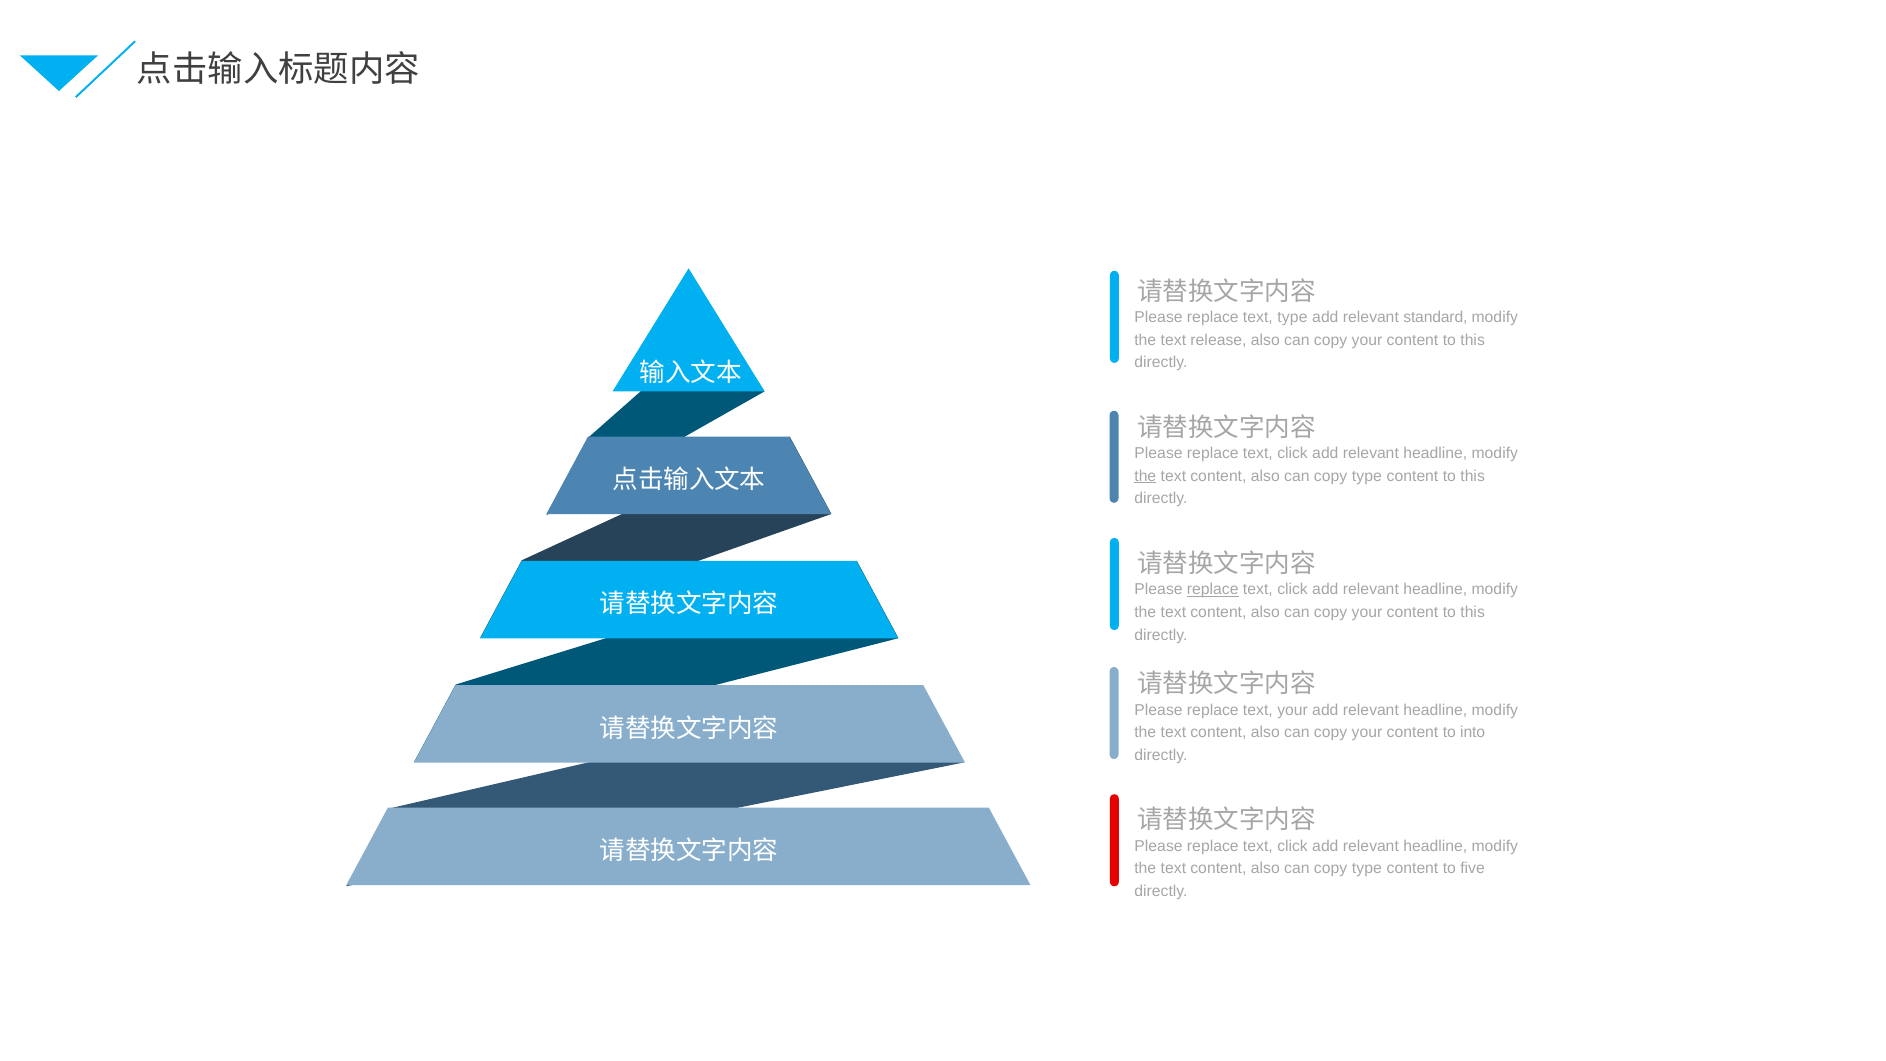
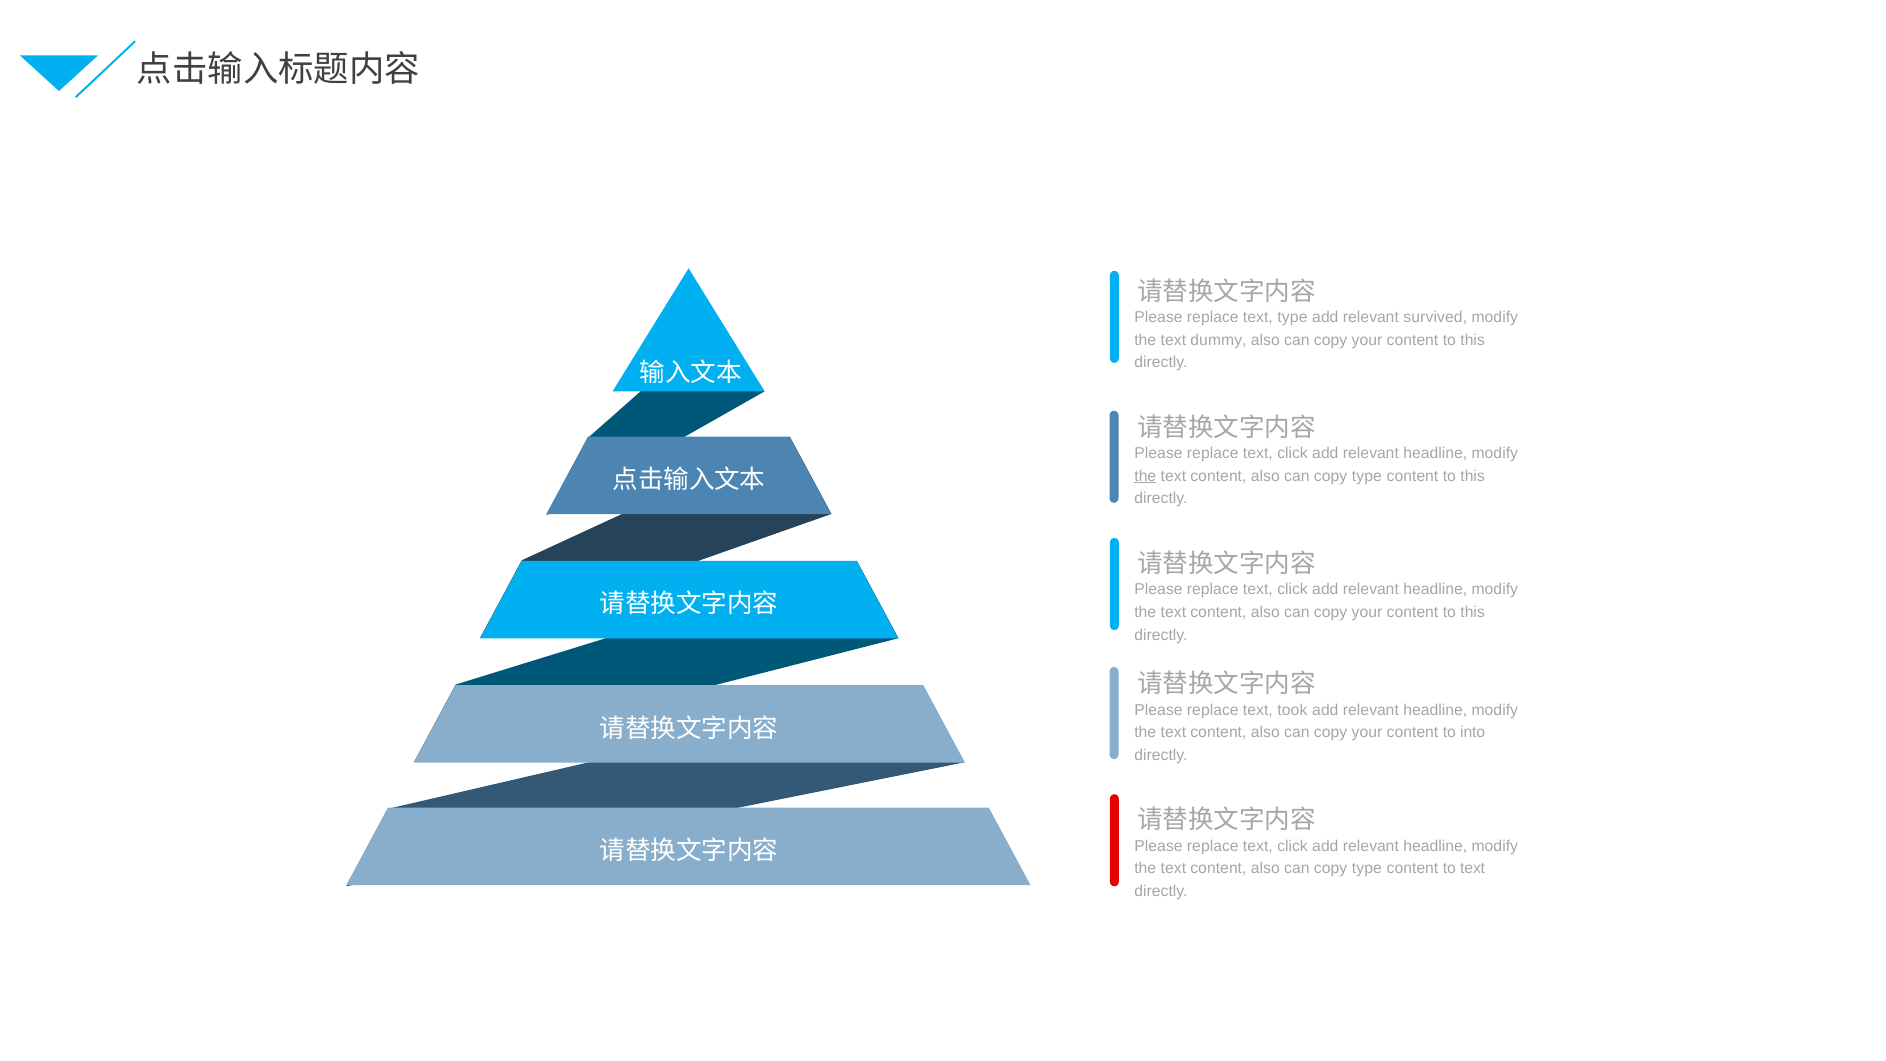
standard: standard -> survived
release: release -> dummy
replace at (1213, 590) underline: present -> none
text your: your -> took
to five: five -> text
